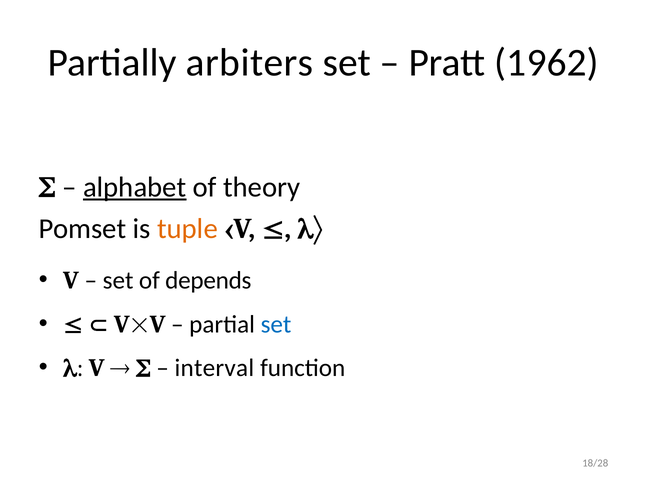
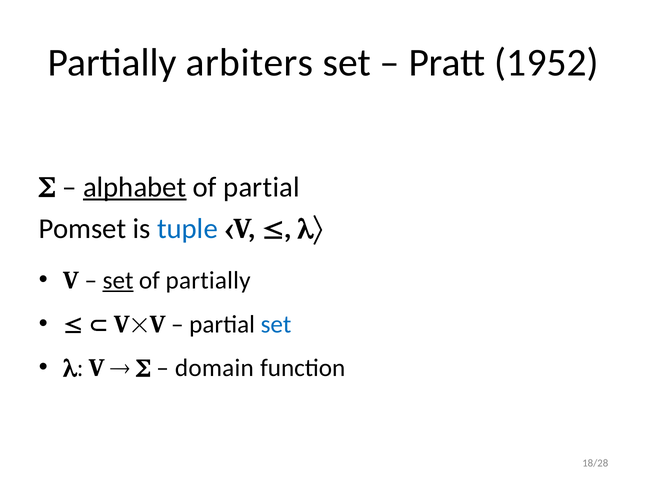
1962: 1962 -> 1952
of theory: theory -> partial
tuple colour: orange -> blue
set at (118, 281) underline: none -> present
of depends: depends -> partially
interval: interval -> domain
